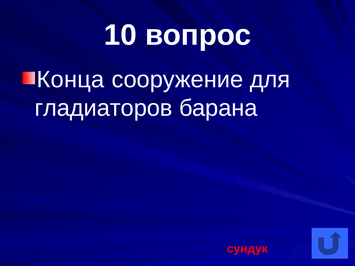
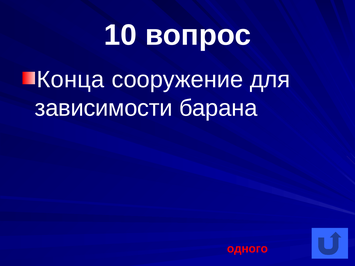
гладиаторов: гладиаторов -> зависимости
сундук: сундук -> одного
